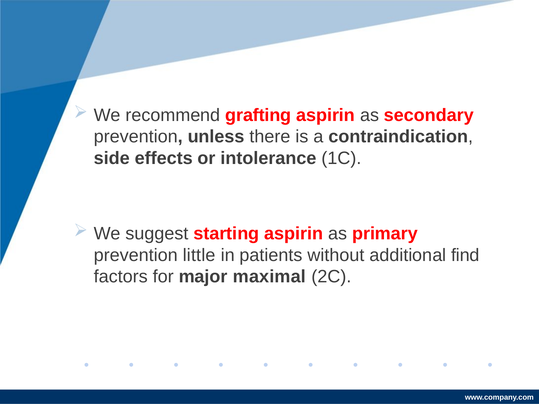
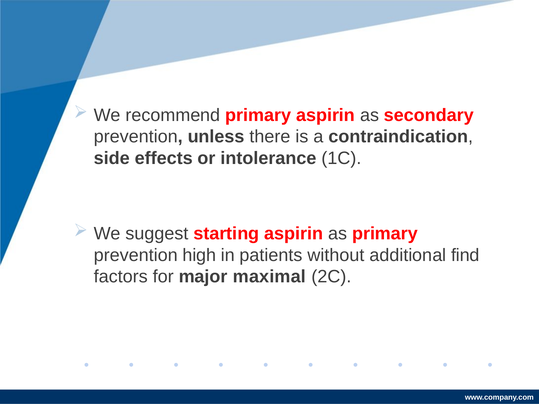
recommend grafting: grafting -> primary
little: little -> high
